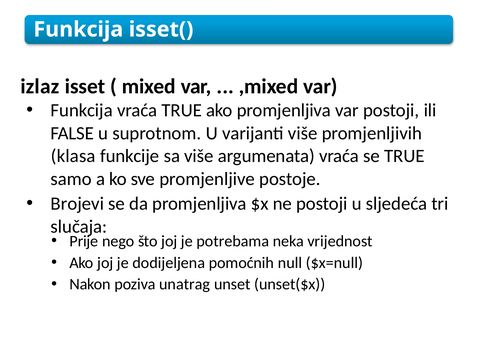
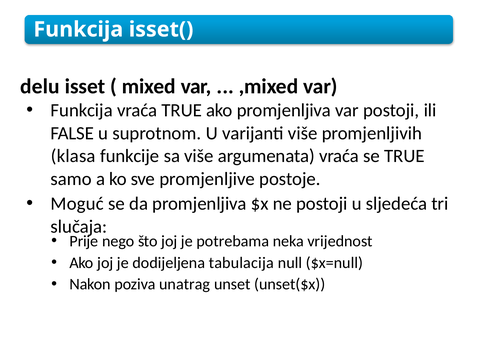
izlaz: izlaz -> delu
Brojevi: Brojevi -> Moguć
pomoćnih: pomoćnih -> tabulacija
